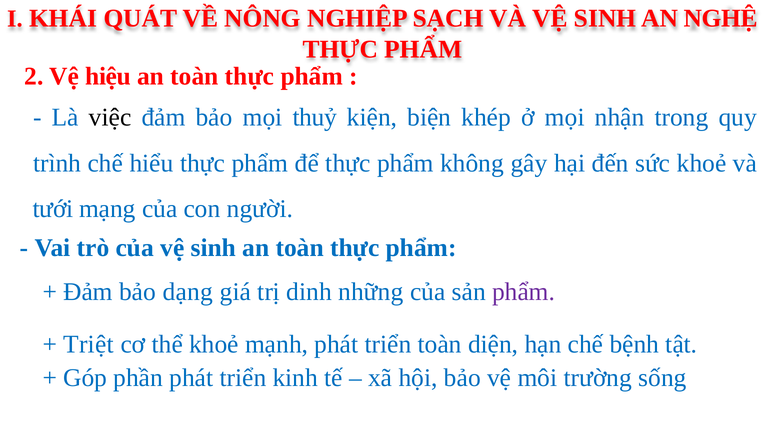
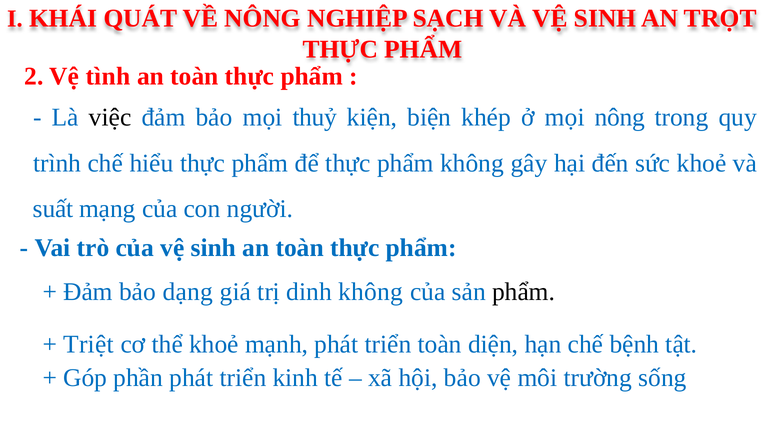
NGHỆ: NGHỆ -> TRỌT
hiệu: hiệu -> tình
mọi nhận: nhận -> nông
tưới: tưới -> suất
dinh những: những -> không
phẩm at (524, 292) colour: purple -> black
